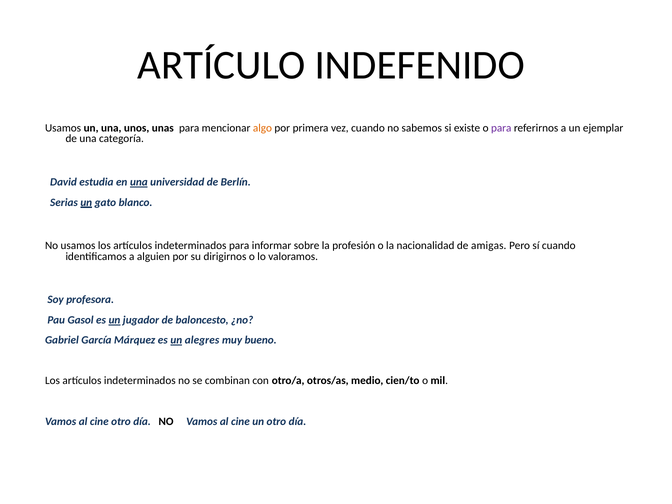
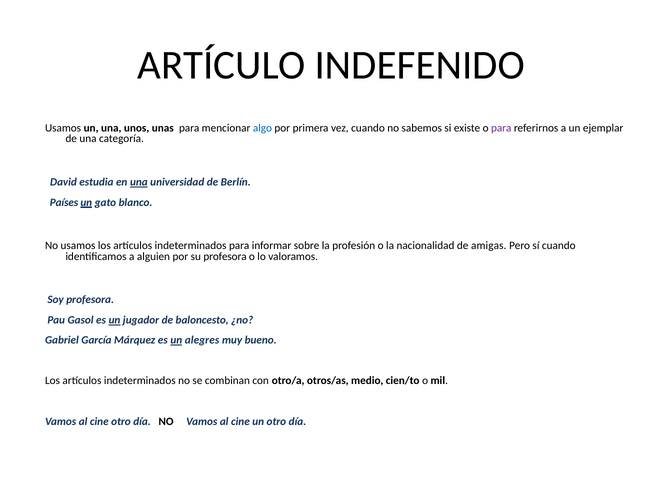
algo colour: orange -> blue
Serias: Serias -> Países
su dirigirnos: dirigirnos -> profesora
